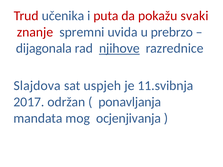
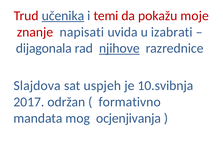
učenika underline: none -> present
puta: puta -> temi
svaki: svaki -> moje
spremni: spremni -> napisati
prebrzo: prebrzo -> izabrati
11.svibnja: 11.svibnja -> 10.svibnja
ponavljanja: ponavljanja -> formativno
